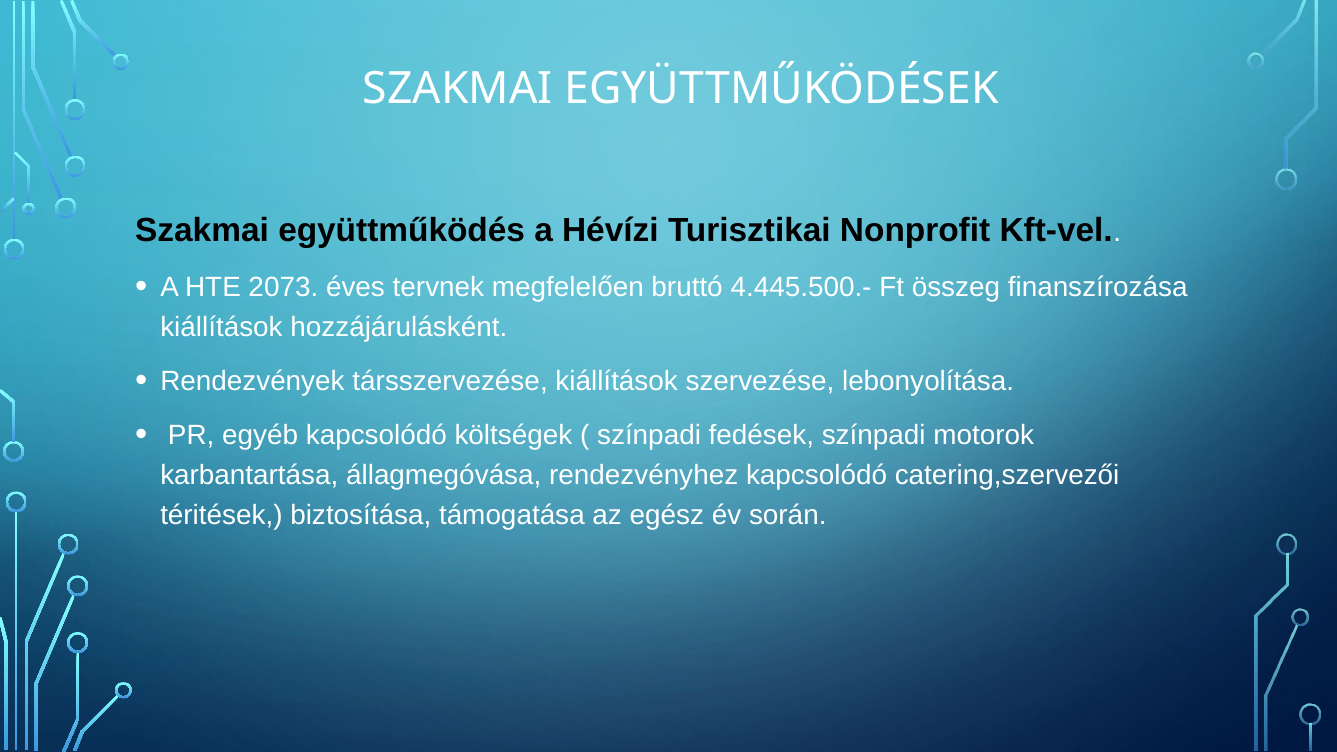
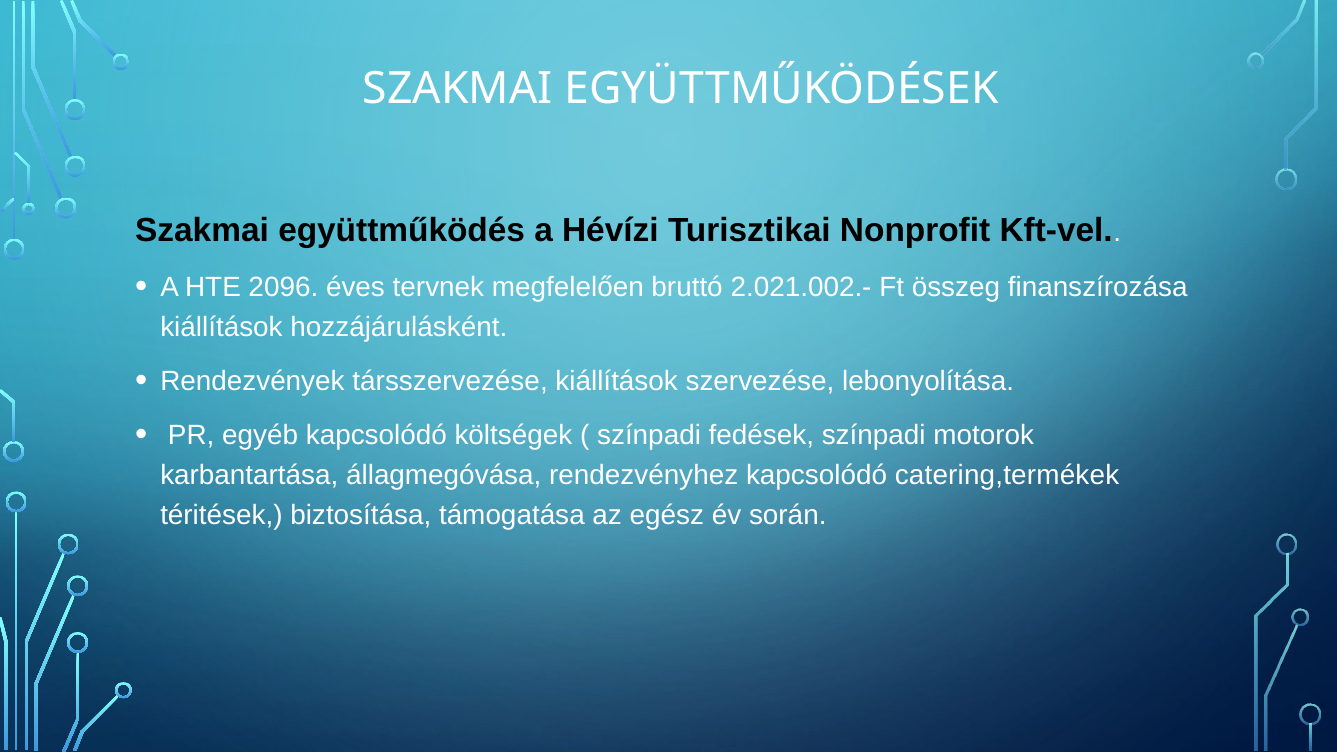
2073: 2073 -> 2096
4.445.500.-: 4.445.500.- -> 2.021.002.-
catering,szervezői: catering,szervezői -> catering,termékek
